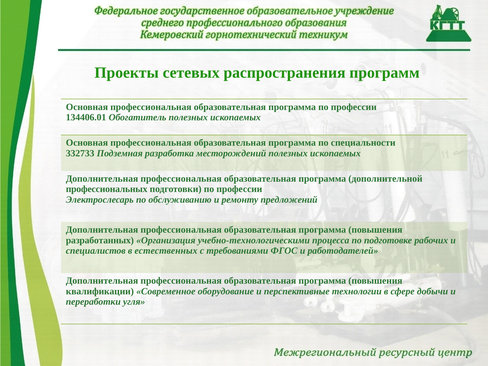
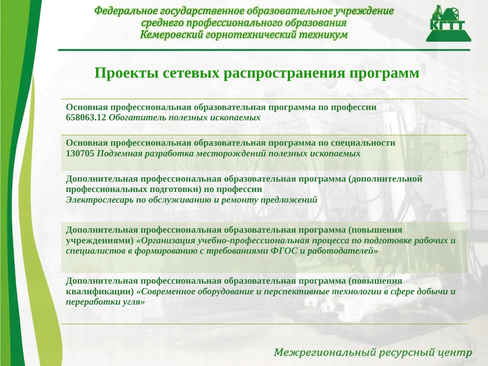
134406.01: 134406.01 -> 658063.12
332733: 332733 -> 130705
разработанных: разработанных -> учреждениями
учебно-технологическими: учебно-технологическими -> учебно-профессиональная
естественных: естественных -> формированию
